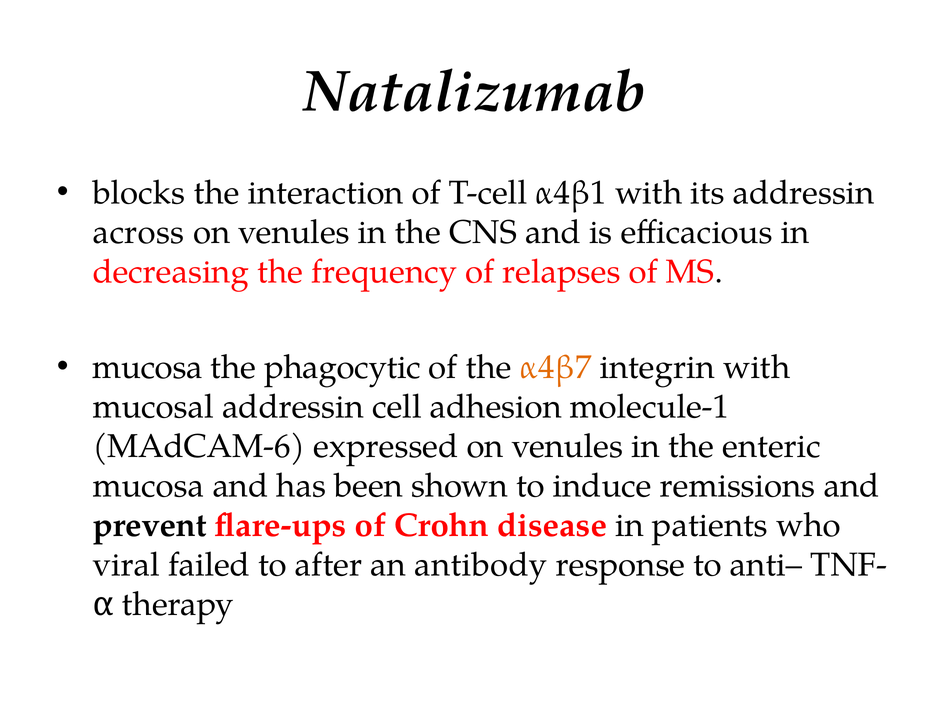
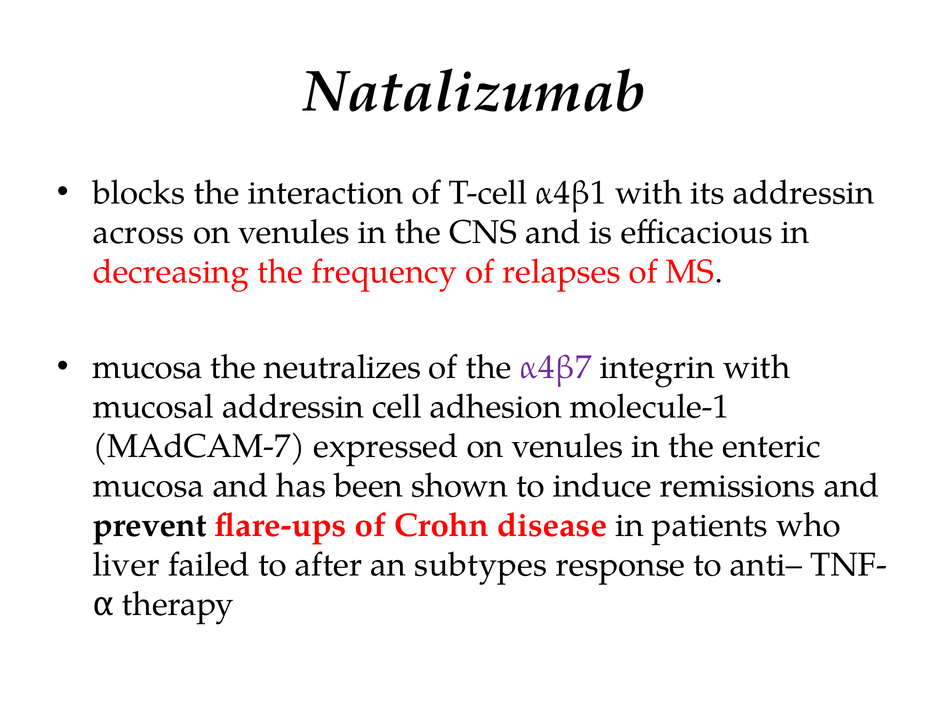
phagocytic: phagocytic -> neutralizes
α4β7 colour: orange -> purple
MAdCAM-6: MAdCAM-6 -> MAdCAM-7
viral: viral -> liver
antibody: antibody -> subtypes
